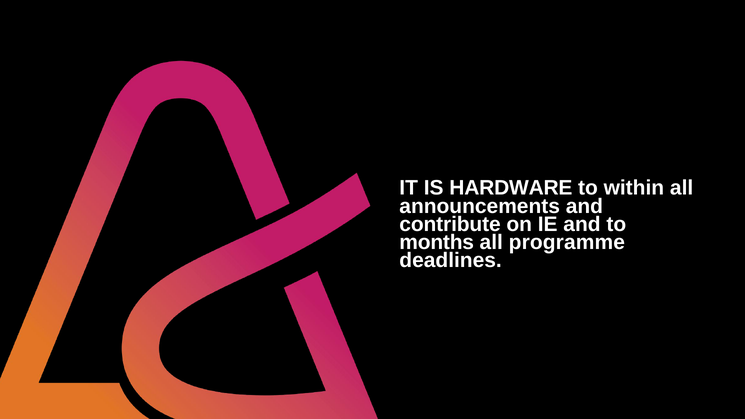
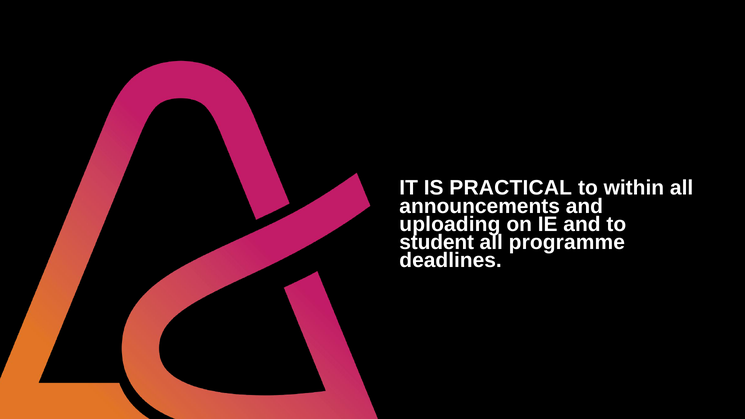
HARDWARE: HARDWARE -> PRACTICAL
contribute: contribute -> uploading
months: months -> student
